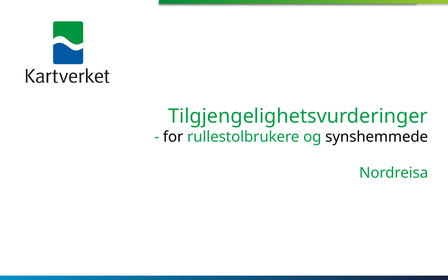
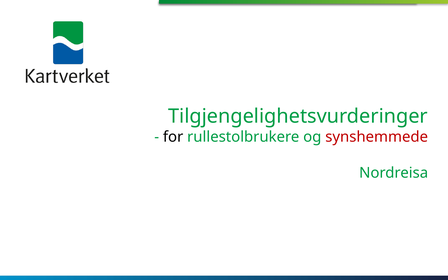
synshemmede colour: black -> red
